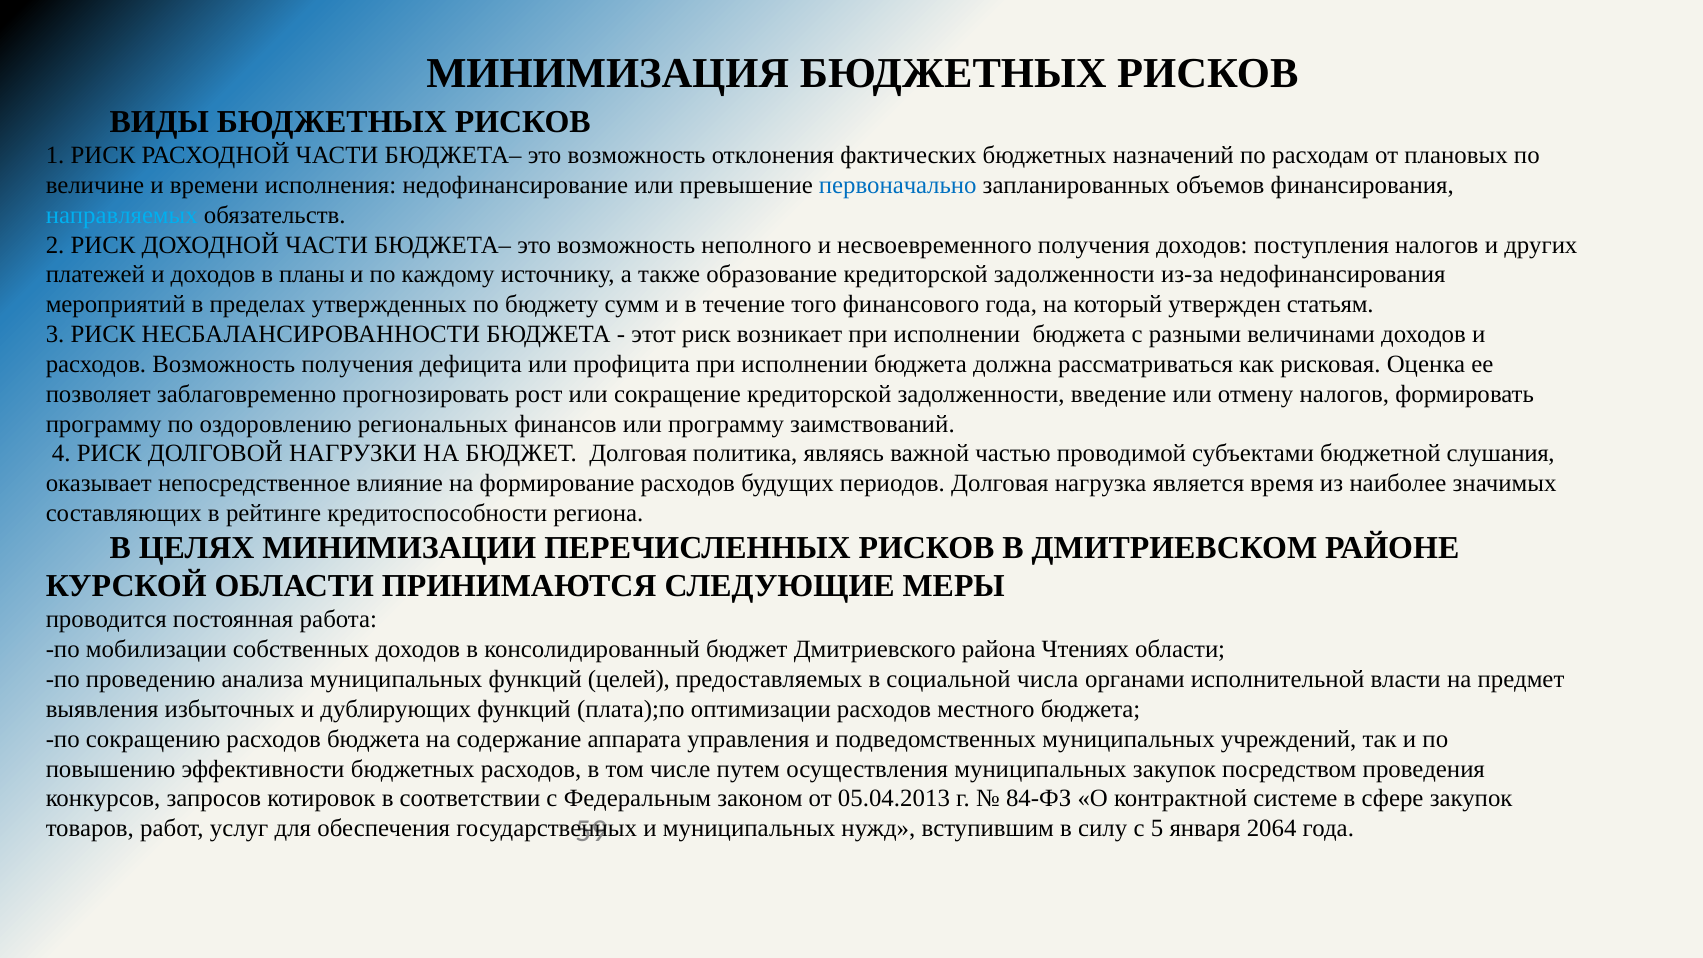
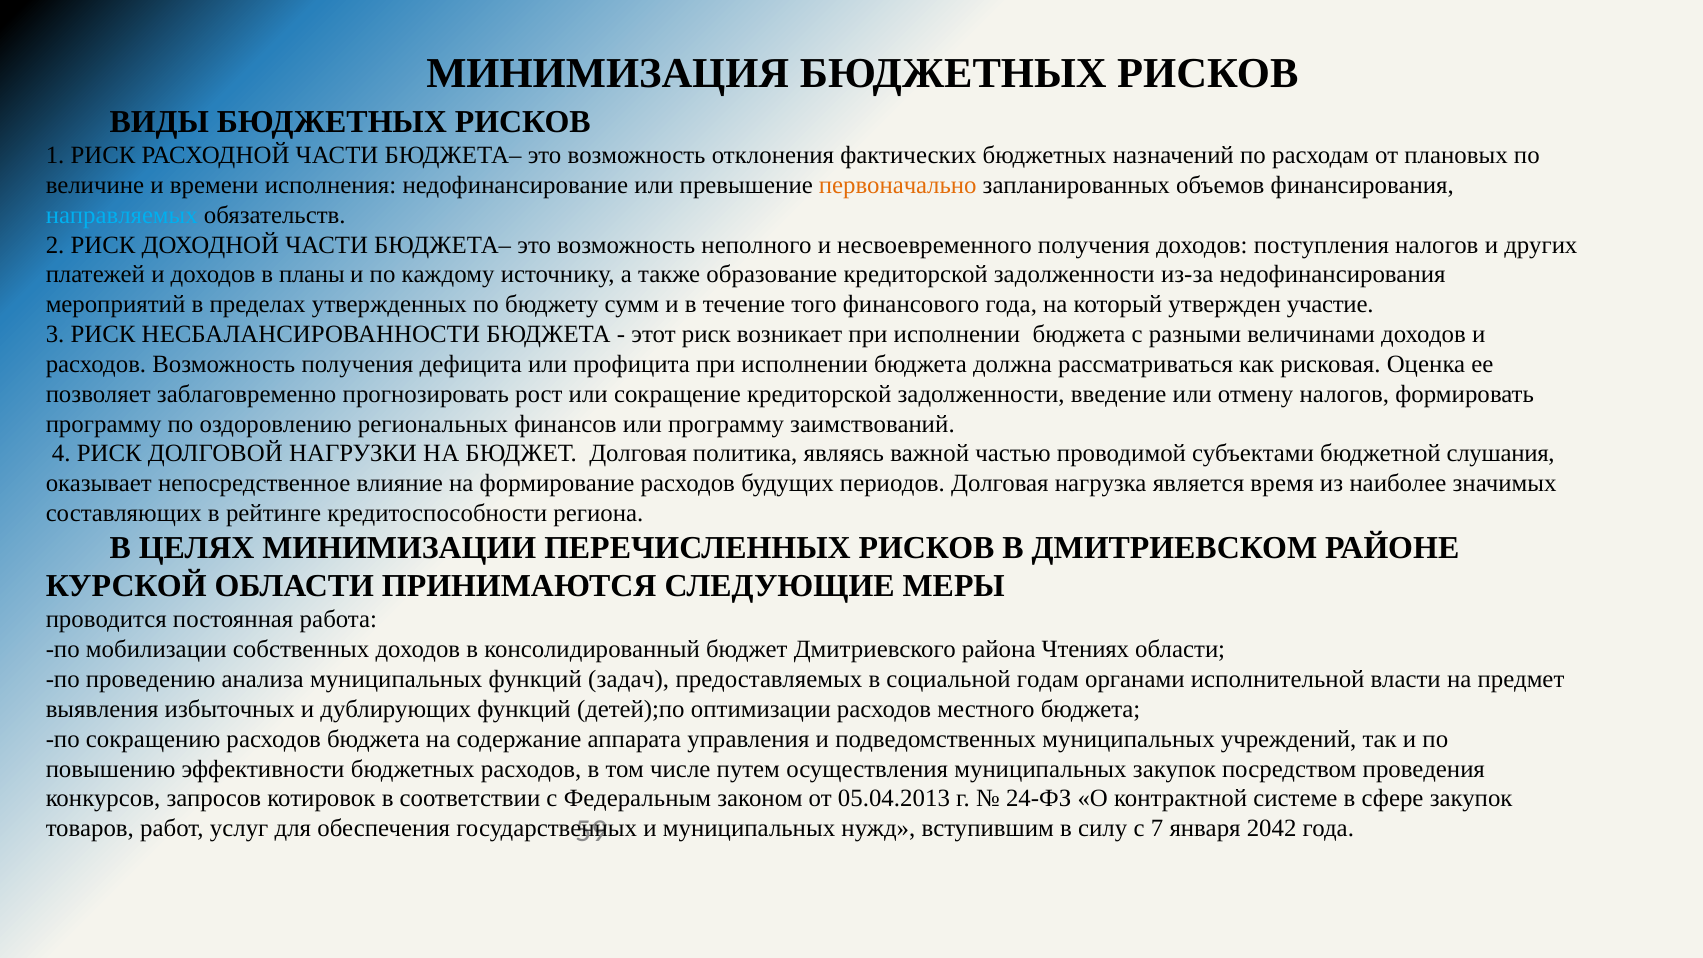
первоначально colour: blue -> orange
статьям: статьям -> участие
целей: целей -> задач
числа: числа -> годам
плата);по: плата);по -> детей);по
84-ФЗ: 84-ФЗ -> 24-ФЗ
5: 5 -> 7
2064: 2064 -> 2042
